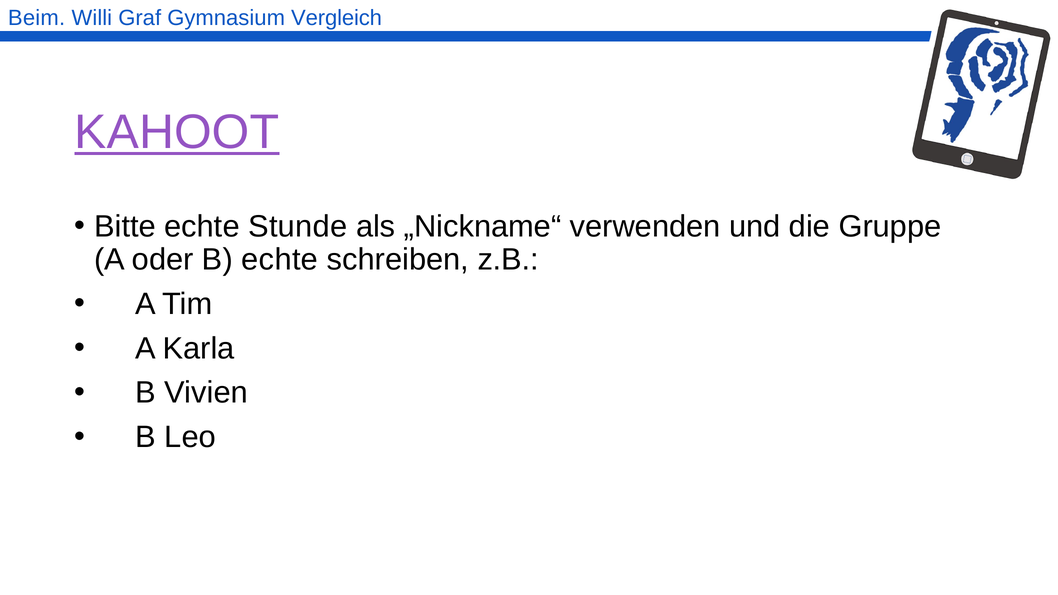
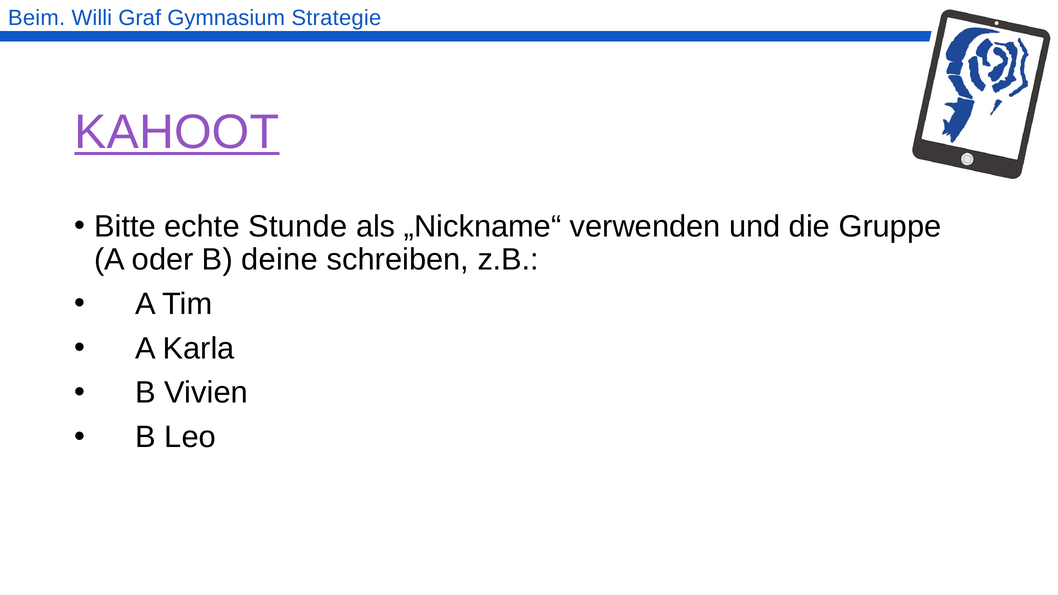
Vergleich: Vergleich -> Strategie
B echte: echte -> deine
